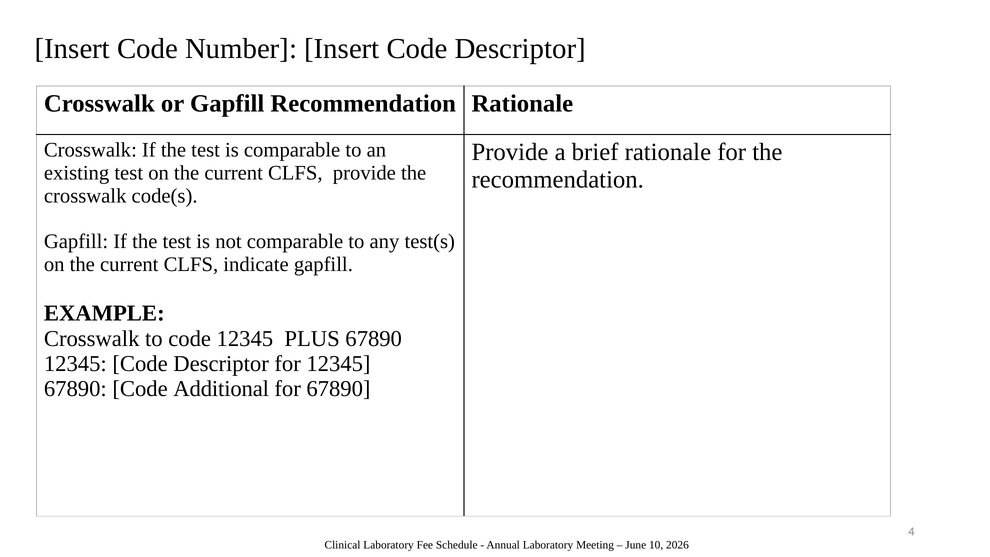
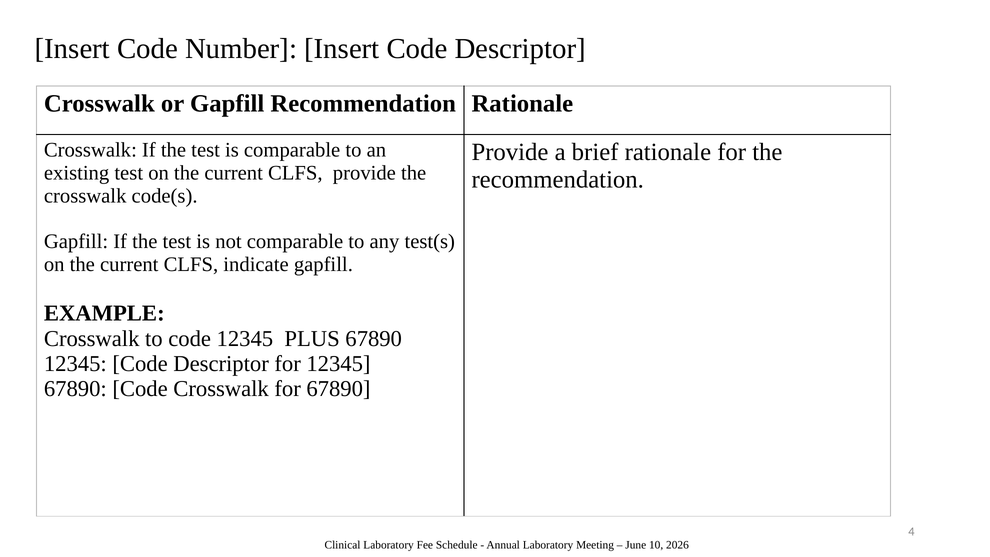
Code Additional: Additional -> Crosswalk
